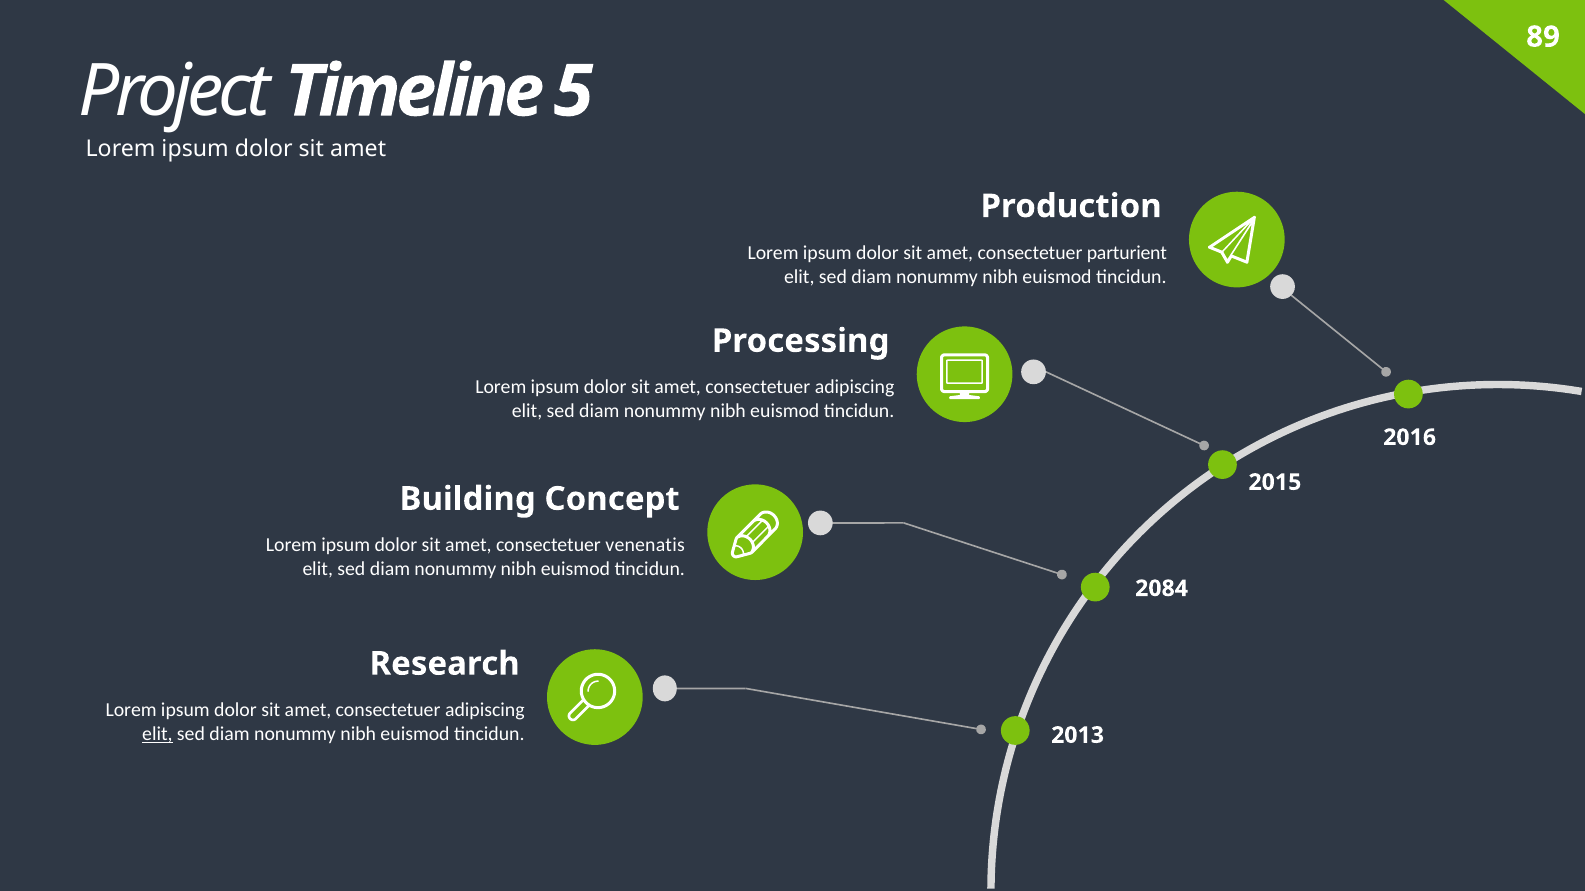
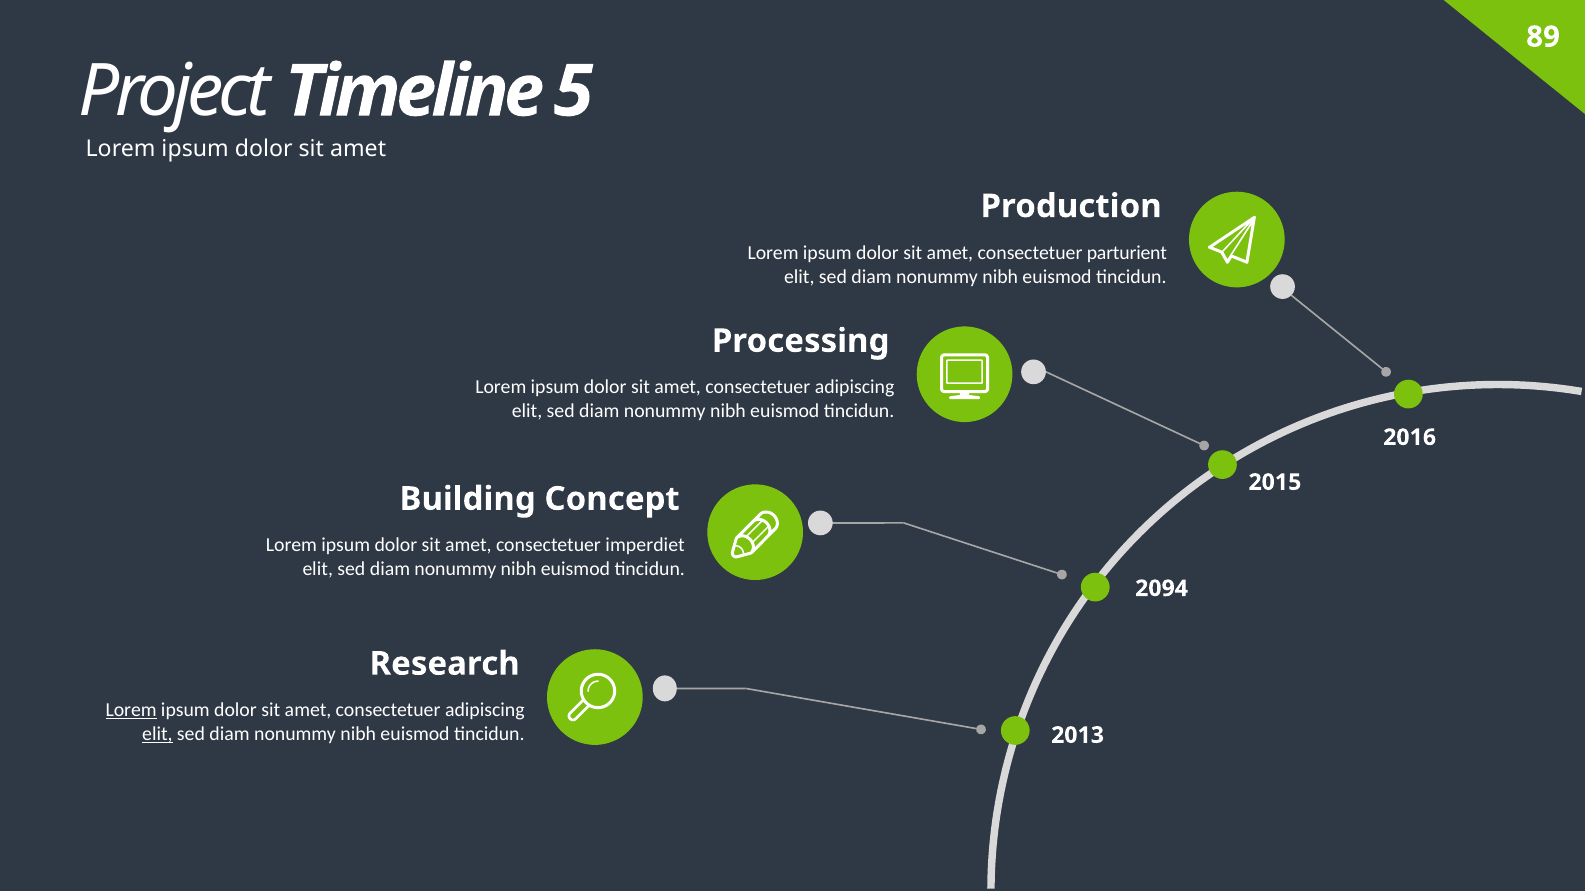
venenatis: venenatis -> imperdiet
2084: 2084 -> 2094
Lorem at (131, 711) underline: none -> present
